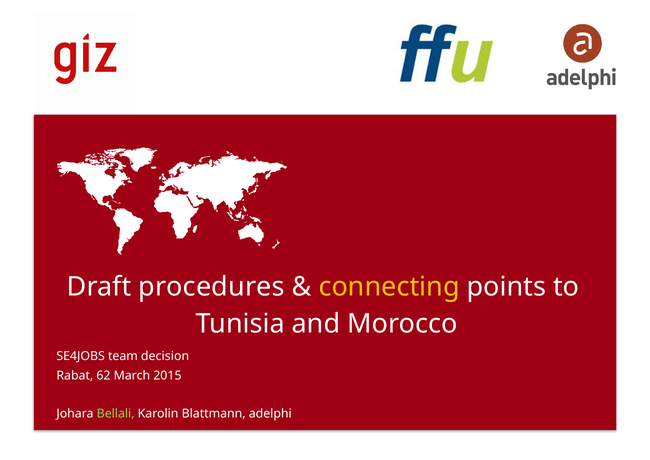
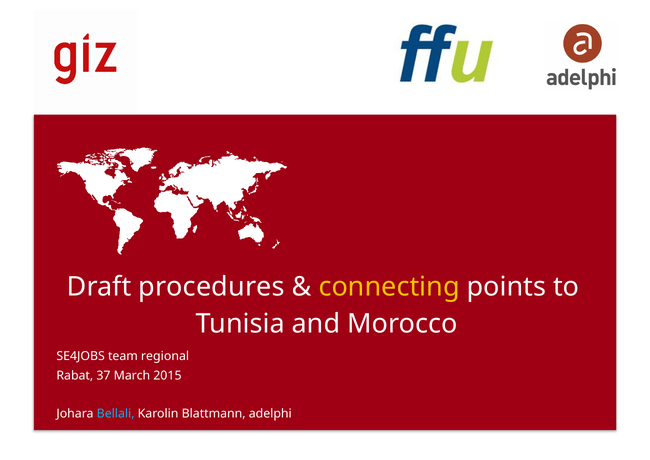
decision: decision -> regional
62: 62 -> 37
Bellali colour: light green -> light blue
